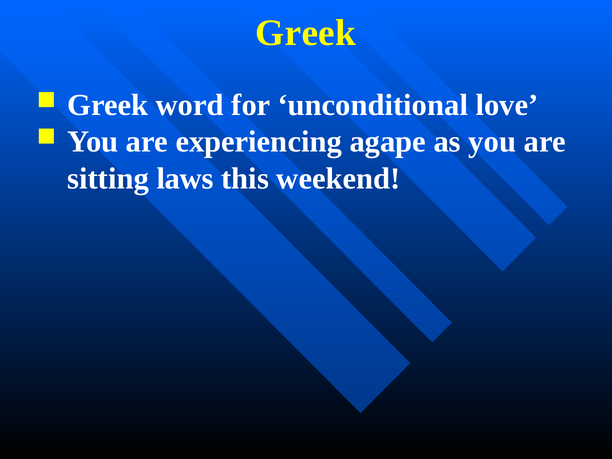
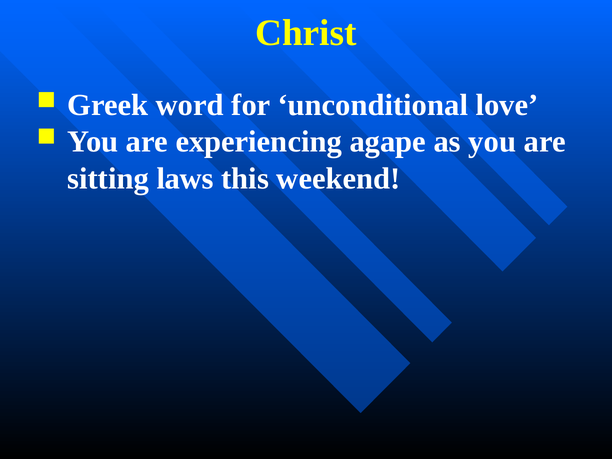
Greek at (306, 33): Greek -> Christ
